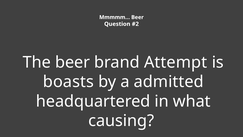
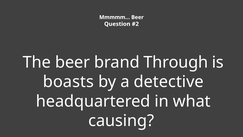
Attempt: Attempt -> Through
admitted: admitted -> detective
